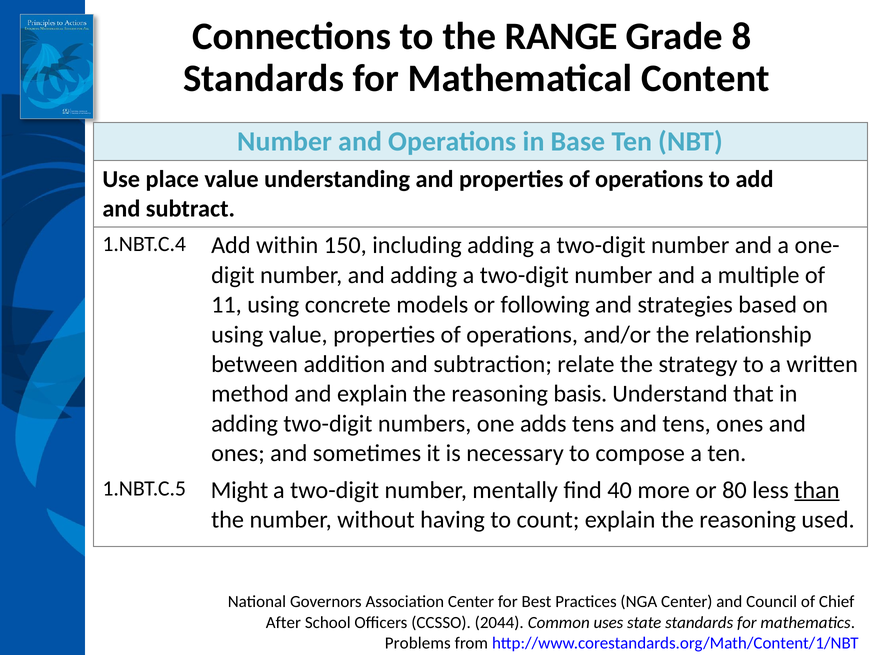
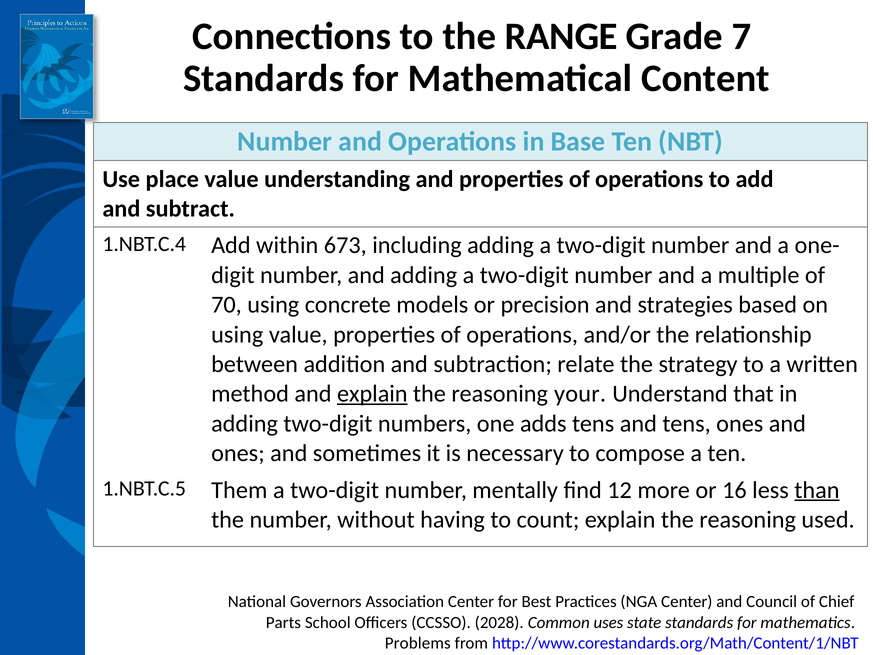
8: 8 -> 7
150: 150 -> 673
11: 11 -> 70
following: following -> precision
explain at (372, 394) underline: none -> present
basis: basis -> your
Might: Might -> Them
40: 40 -> 12
80: 80 -> 16
After: After -> Parts
2044: 2044 -> 2028
